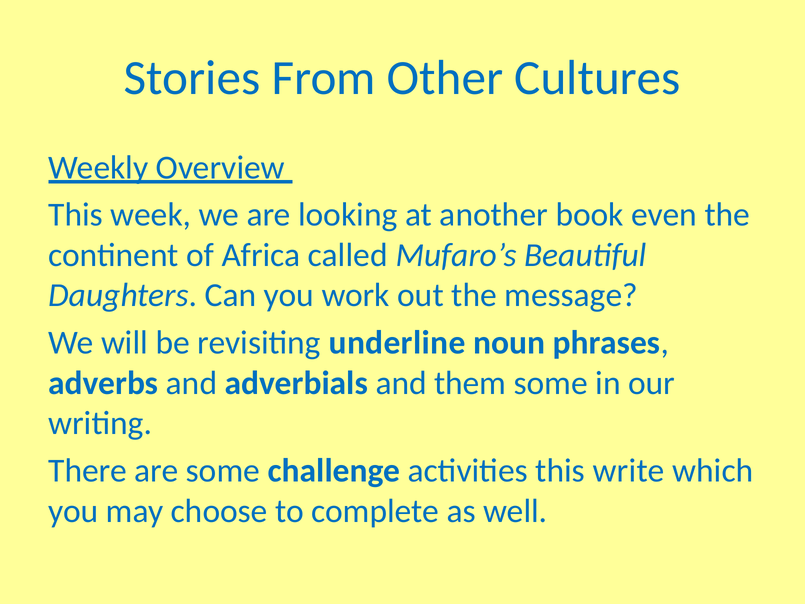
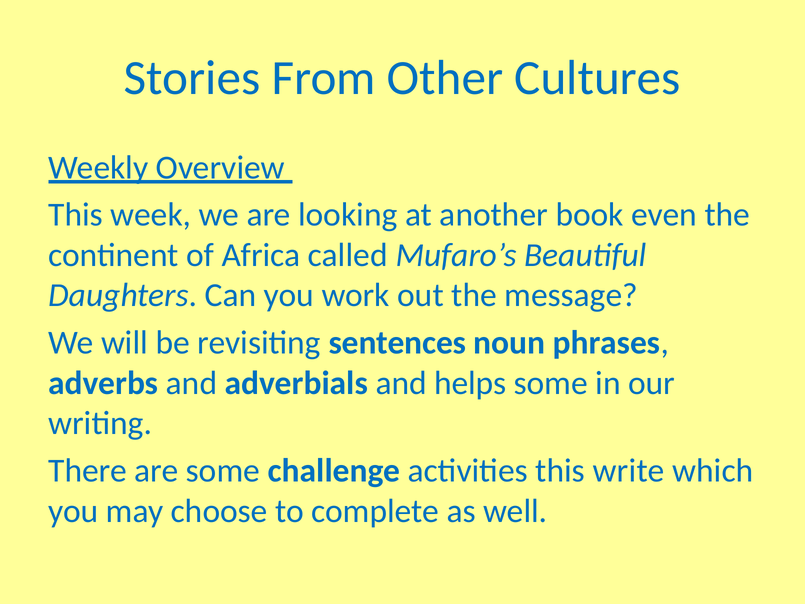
underline: underline -> sentences
them: them -> helps
